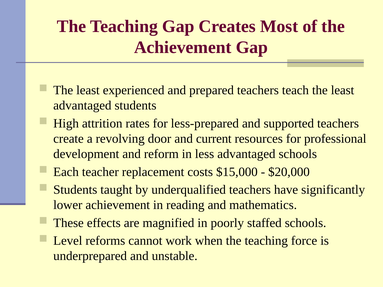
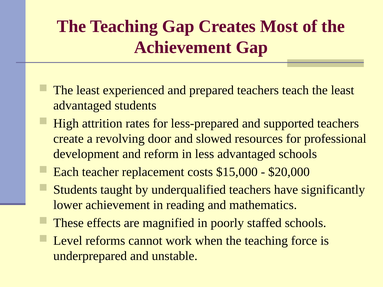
current: current -> slowed
